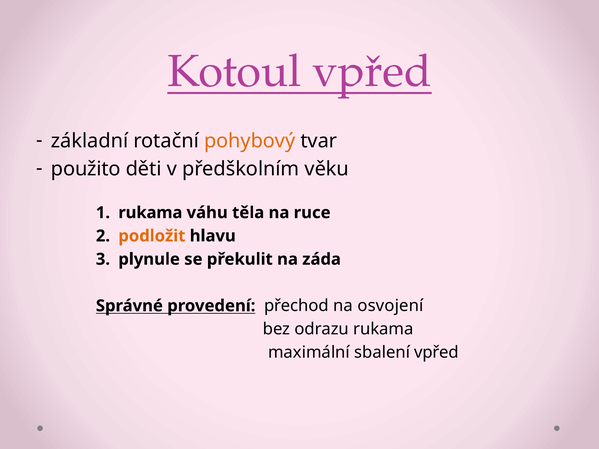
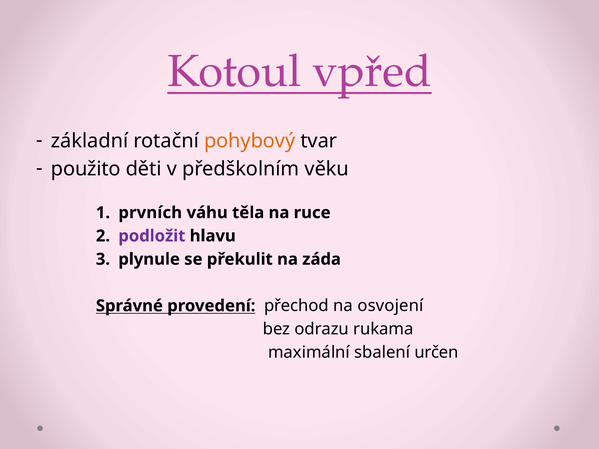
rukama at (150, 213): rukama -> prvních
podložit colour: orange -> purple
sbalení vpřed: vpřed -> určen
